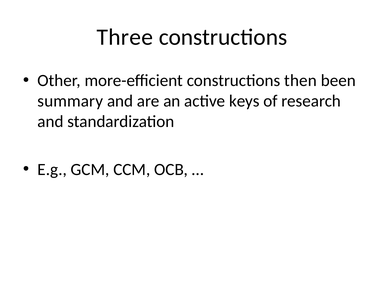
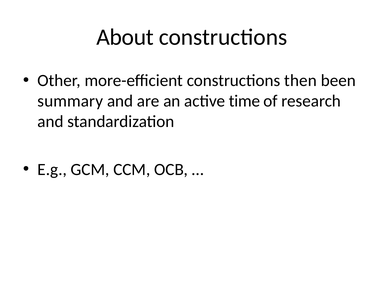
Three: Three -> About
keys: keys -> time
